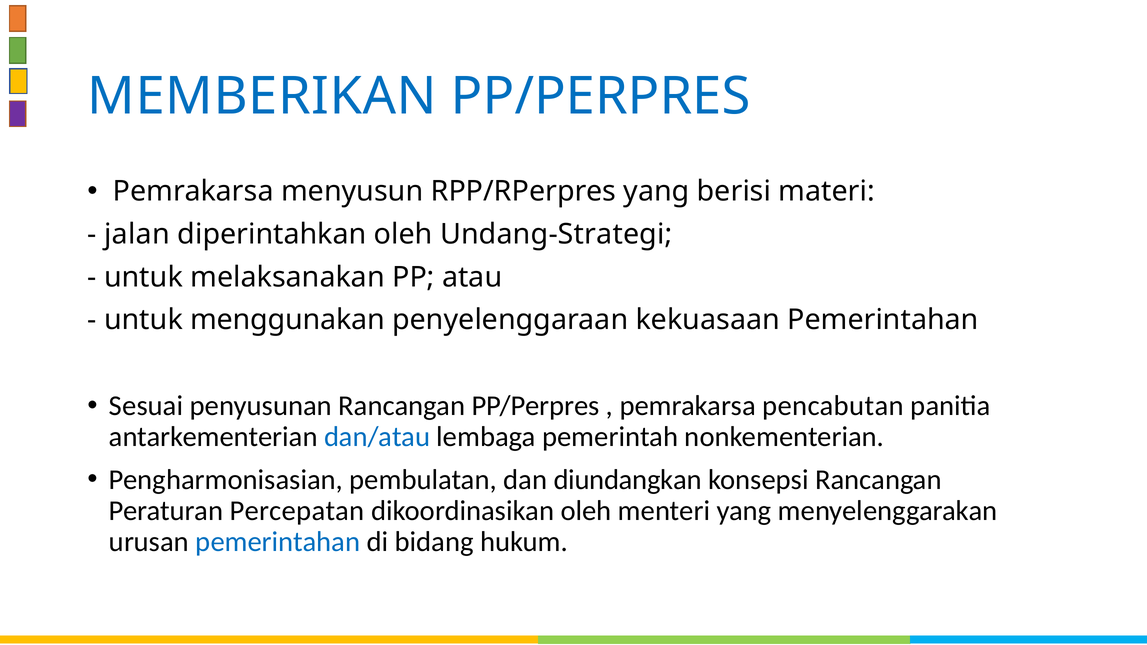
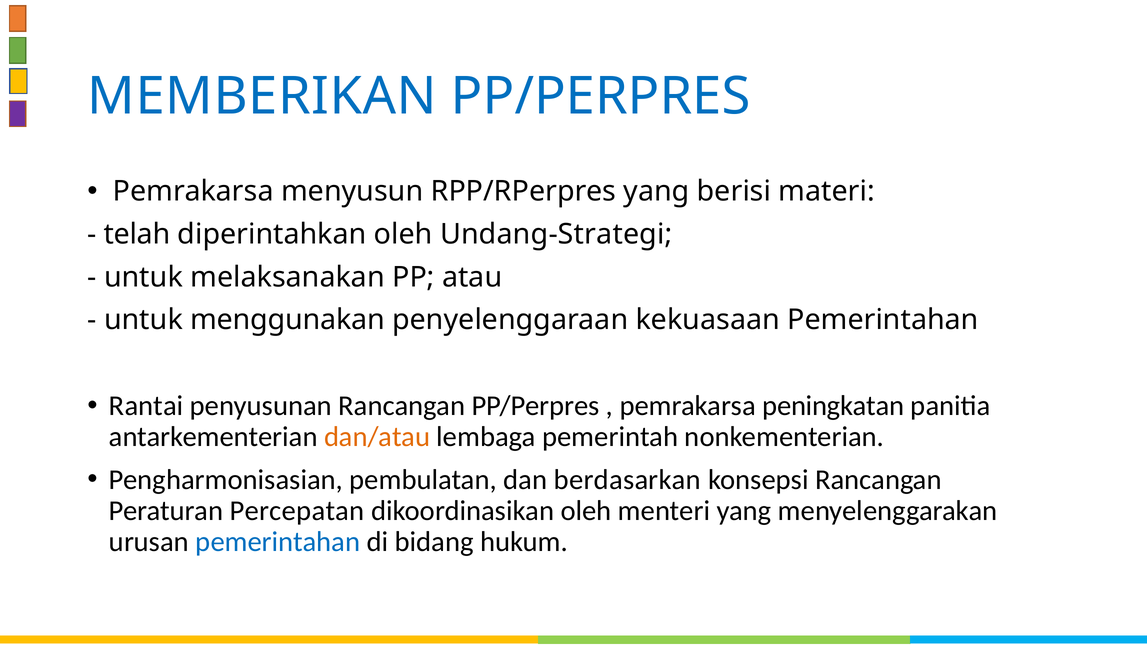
jalan: jalan -> telah
Sesuai: Sesuai -> Rantai
pencabutan: pencabutan -> peningkatan
dan/atau colour: blue -> orange
diundangkan: diundangkan -> berdasarkan
